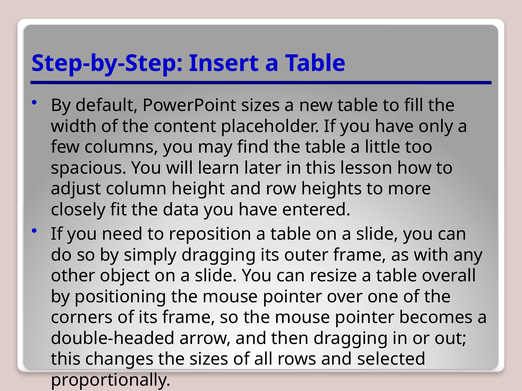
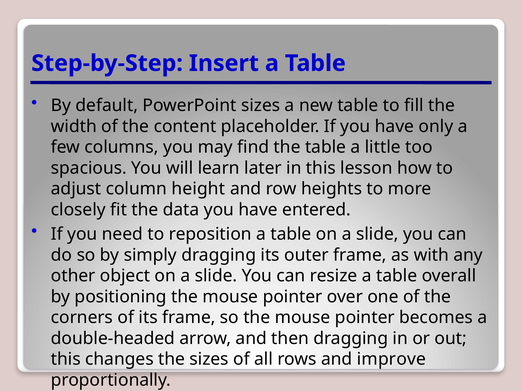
selected: selected -> improve
